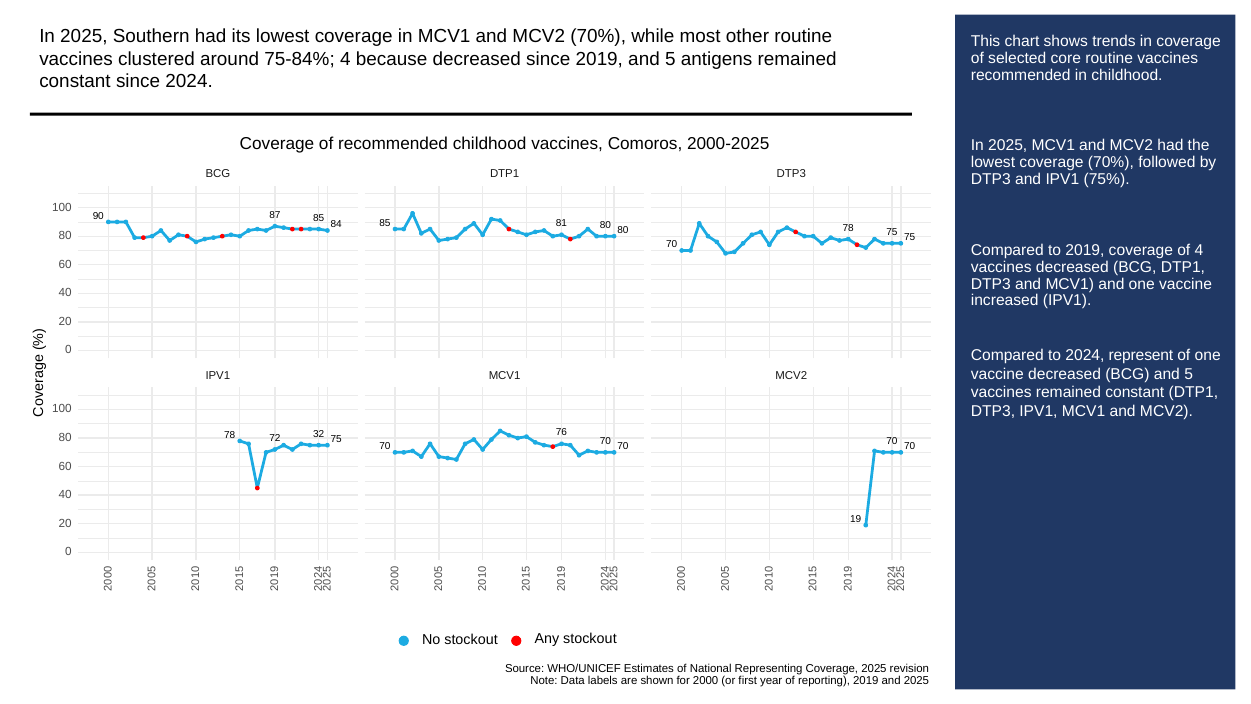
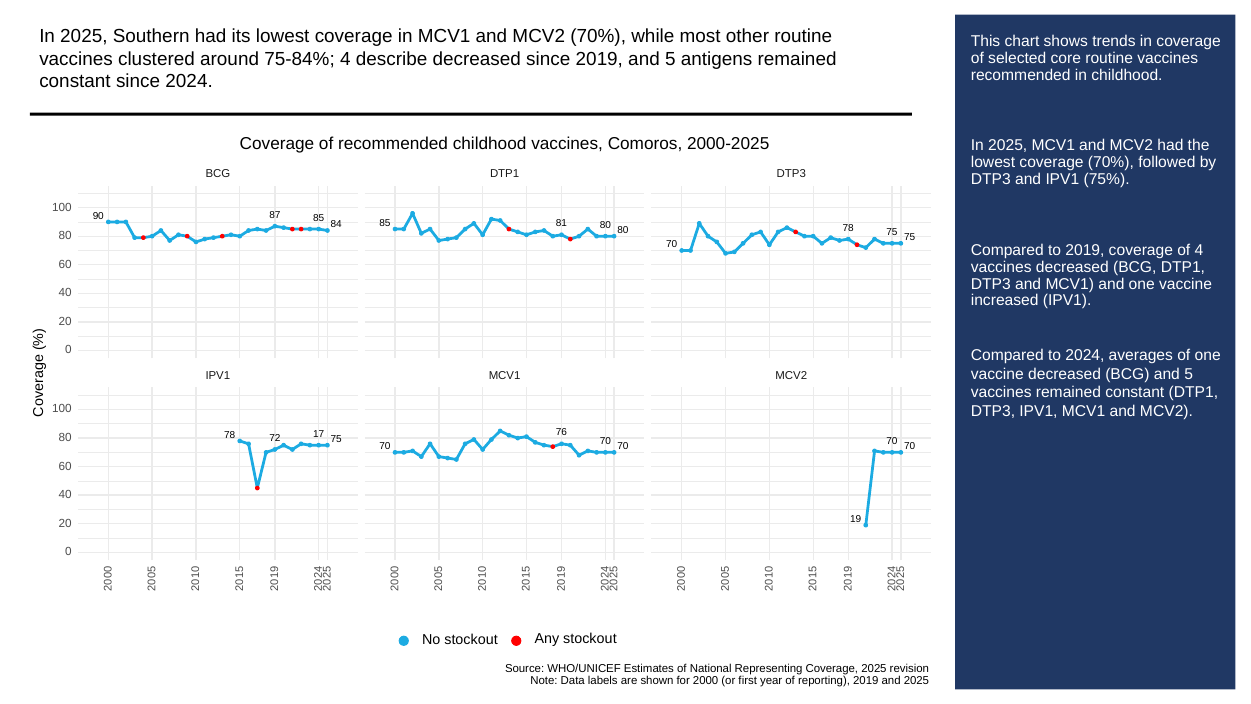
because: because -> describe
represent: represent -> averages
32: 32 -> 17
